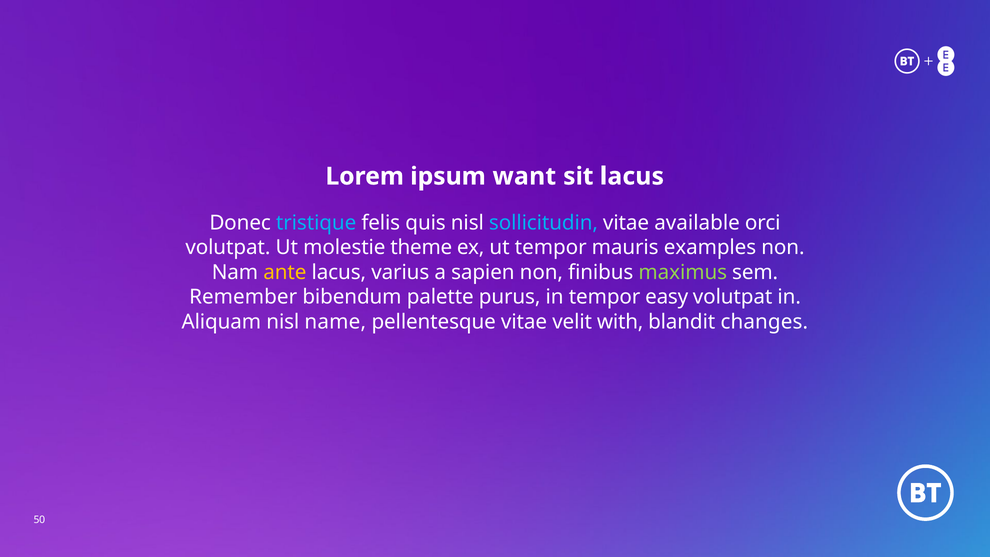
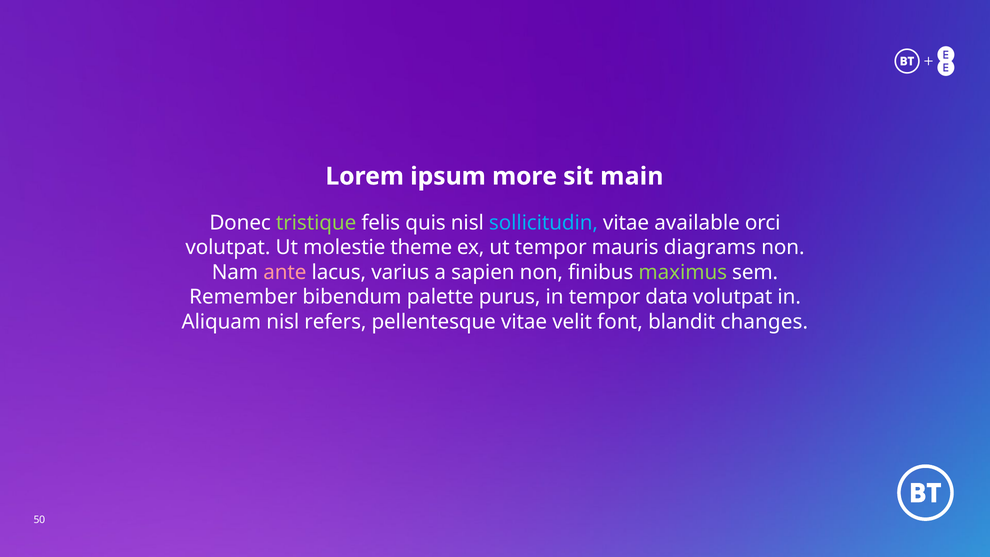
want: want -> more
sit lacus: lacus -> main
tristique colour: light blue -> light green
examples: examples -> diagrams
ante colour: yellow -> pink
easy: easy -> data
name: name -> refers
with: with -> font
